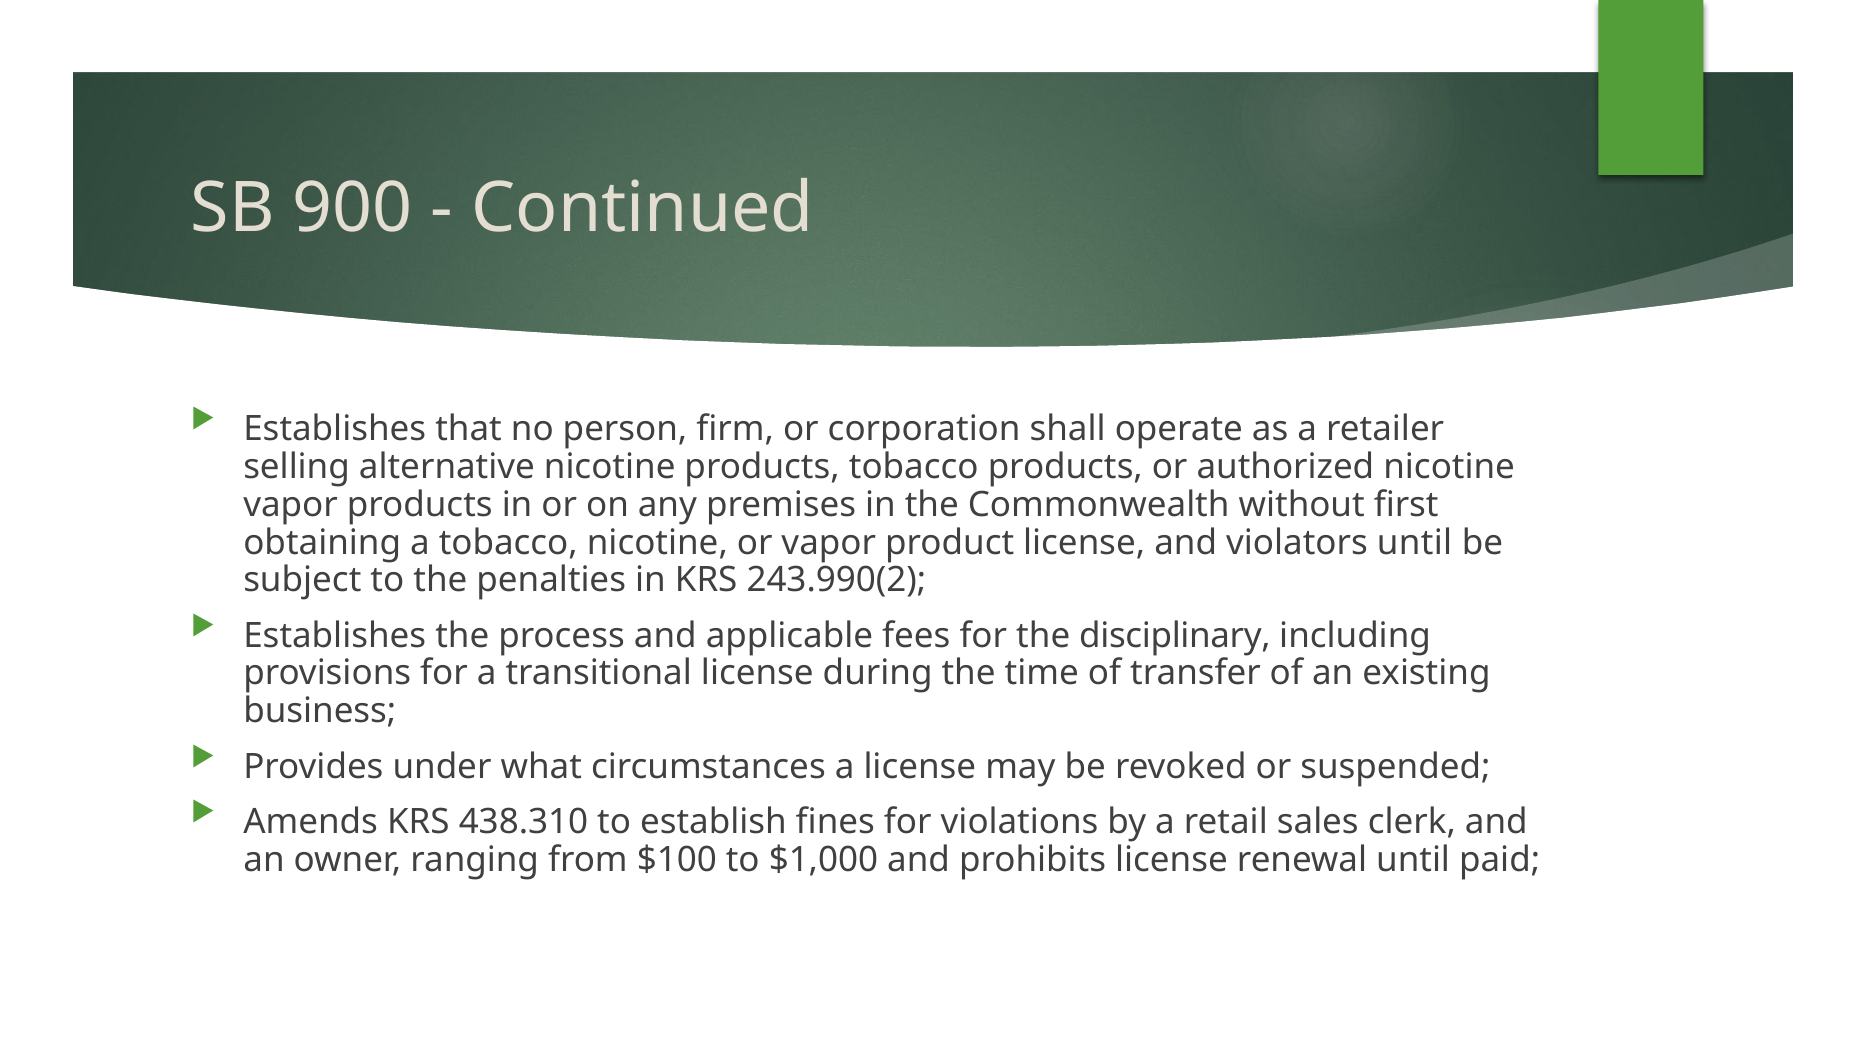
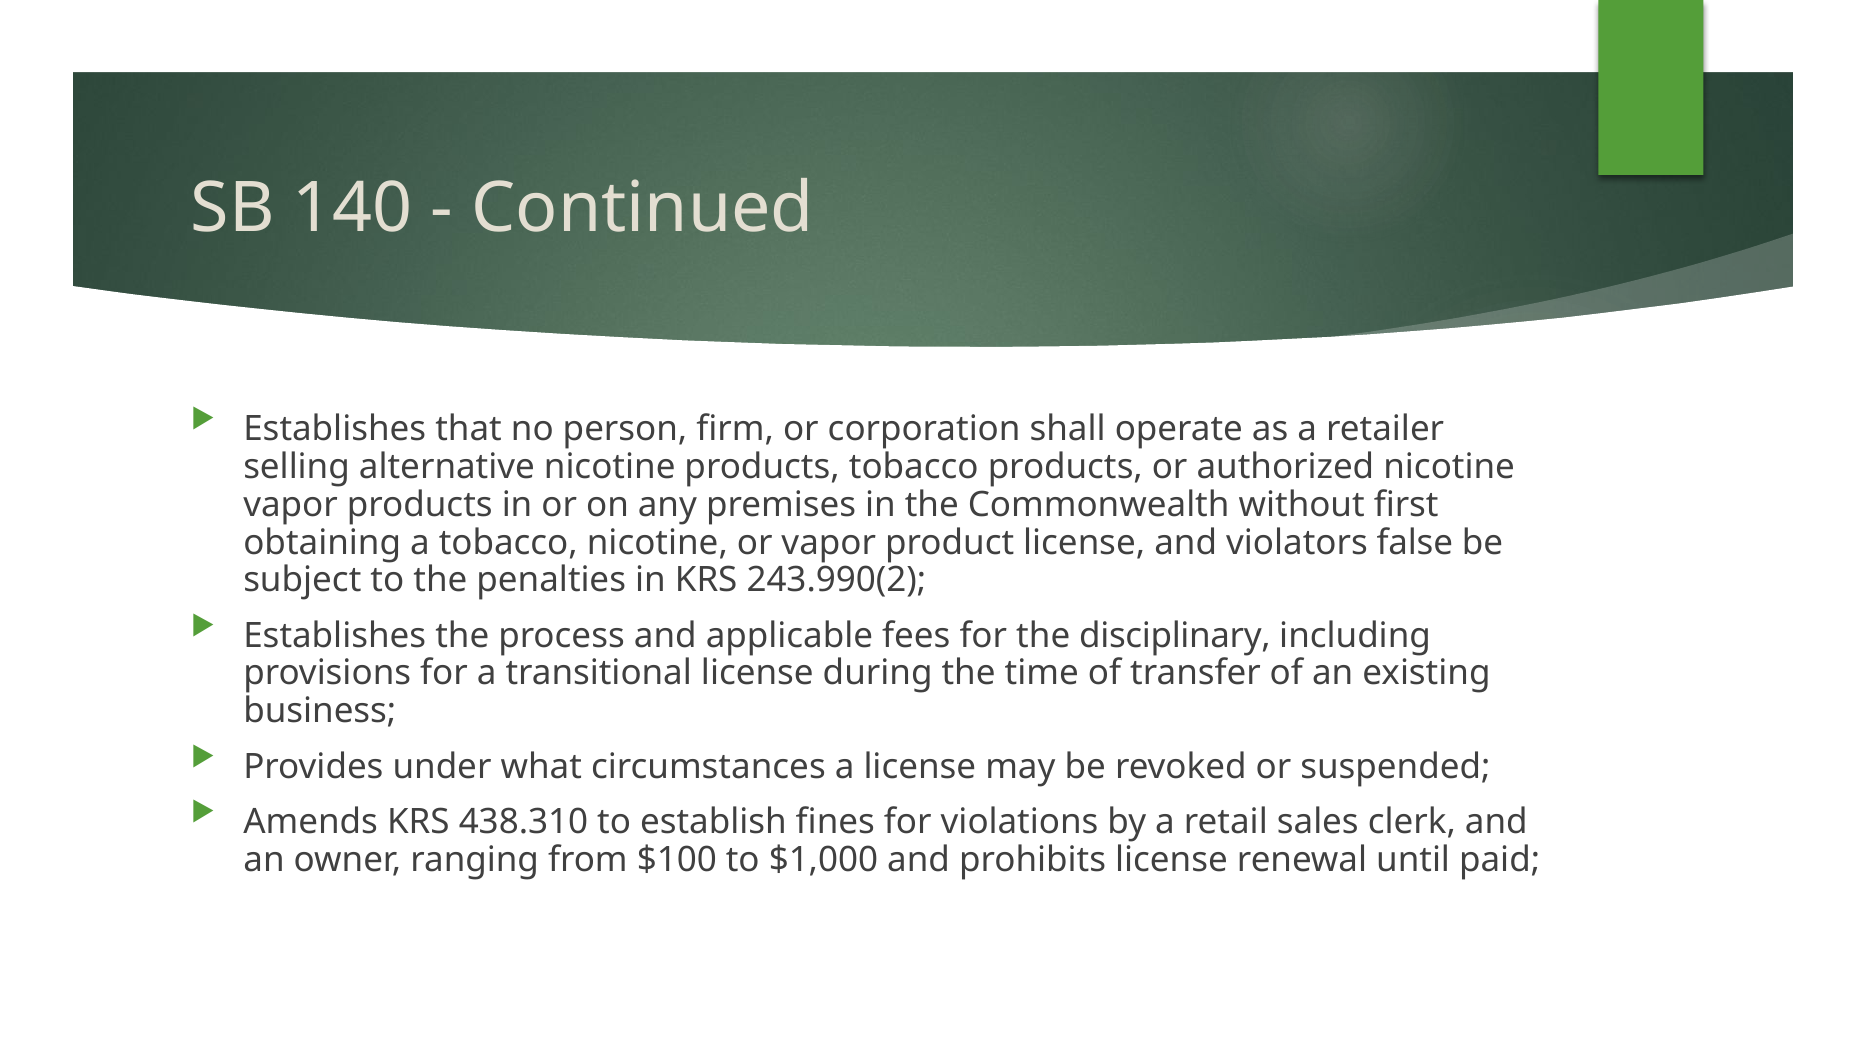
900: 900 -> 140
violators until: until -> false
